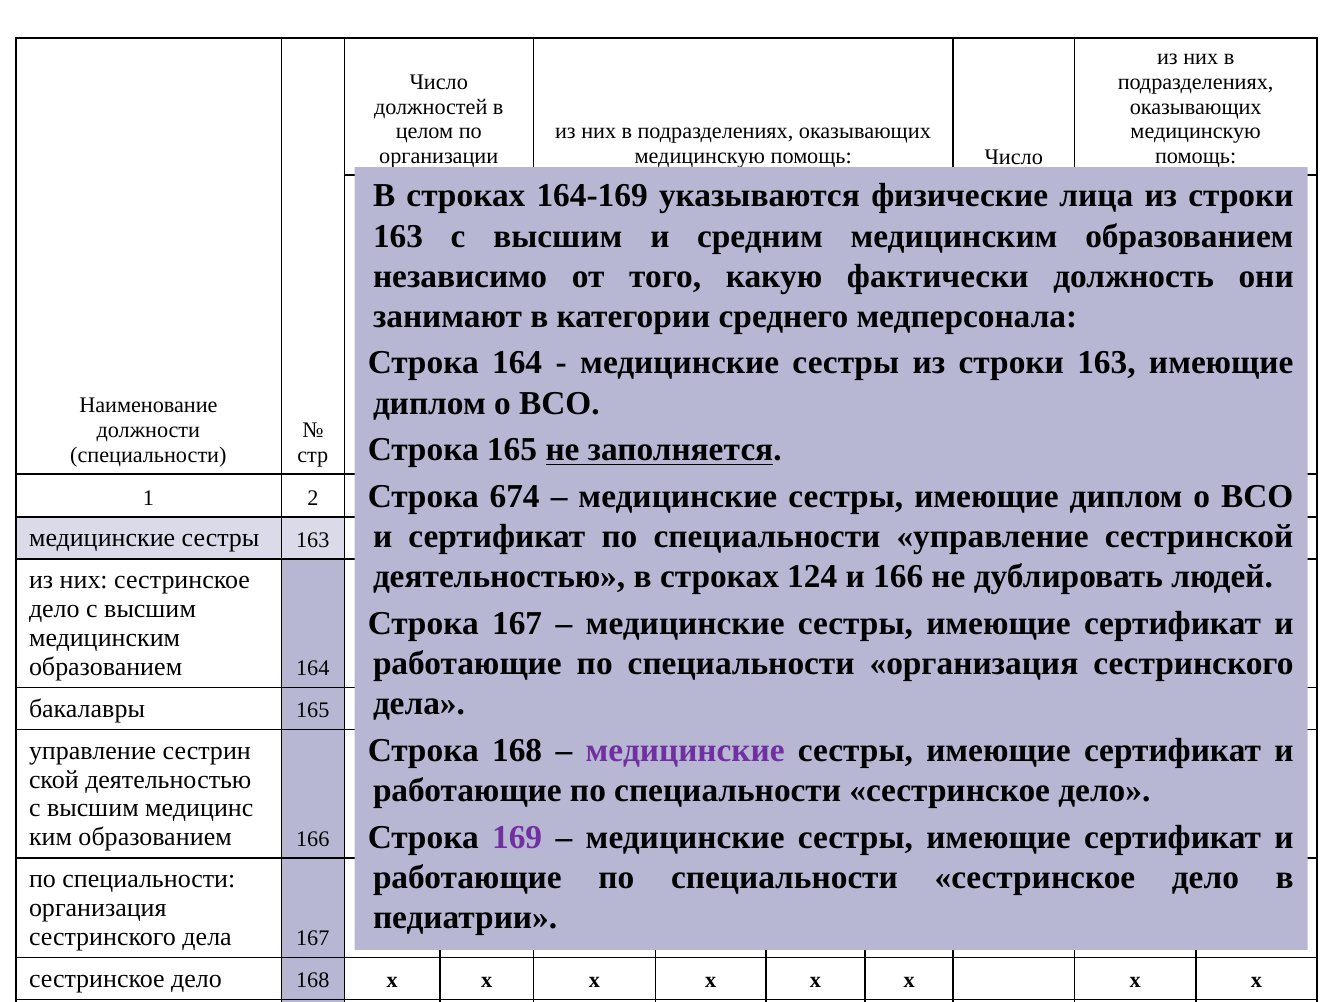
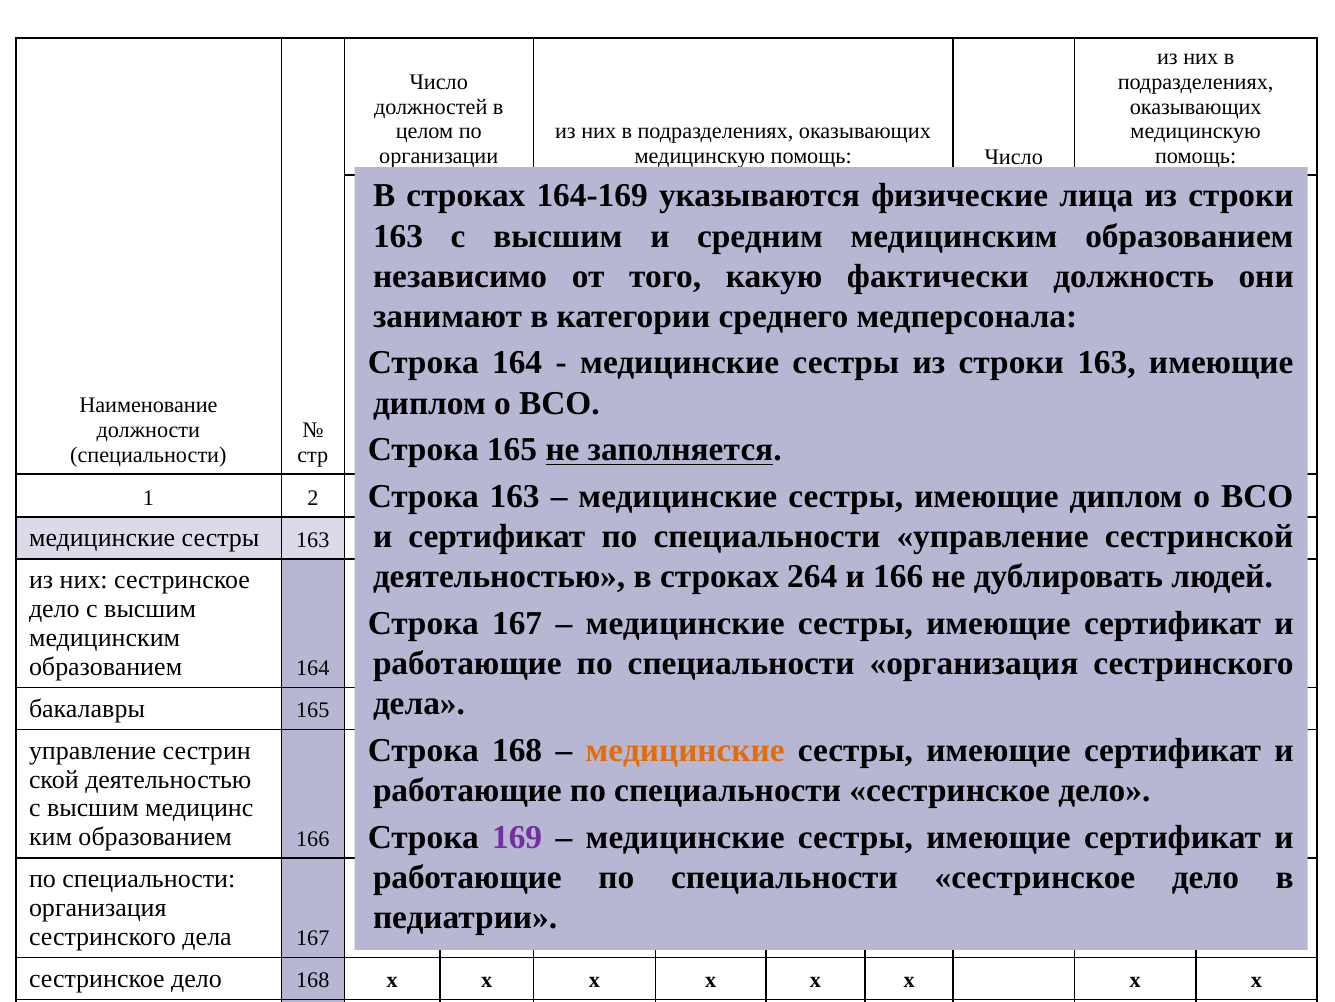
674 at (515, 496): 674 -> 163
124: 124 -> 264
медицинские at (685, 750) colour: purple -> orange
